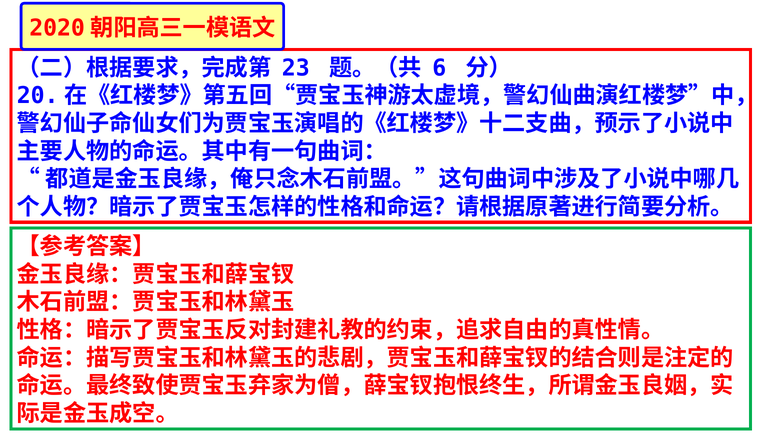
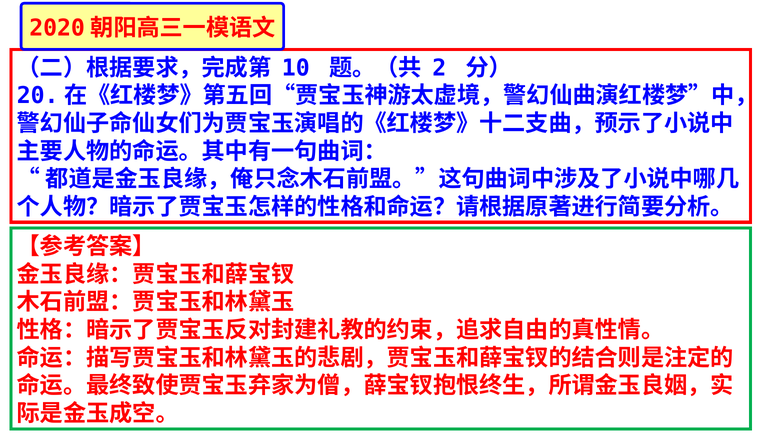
23: 23 -> 10
6: 6 -> 2
